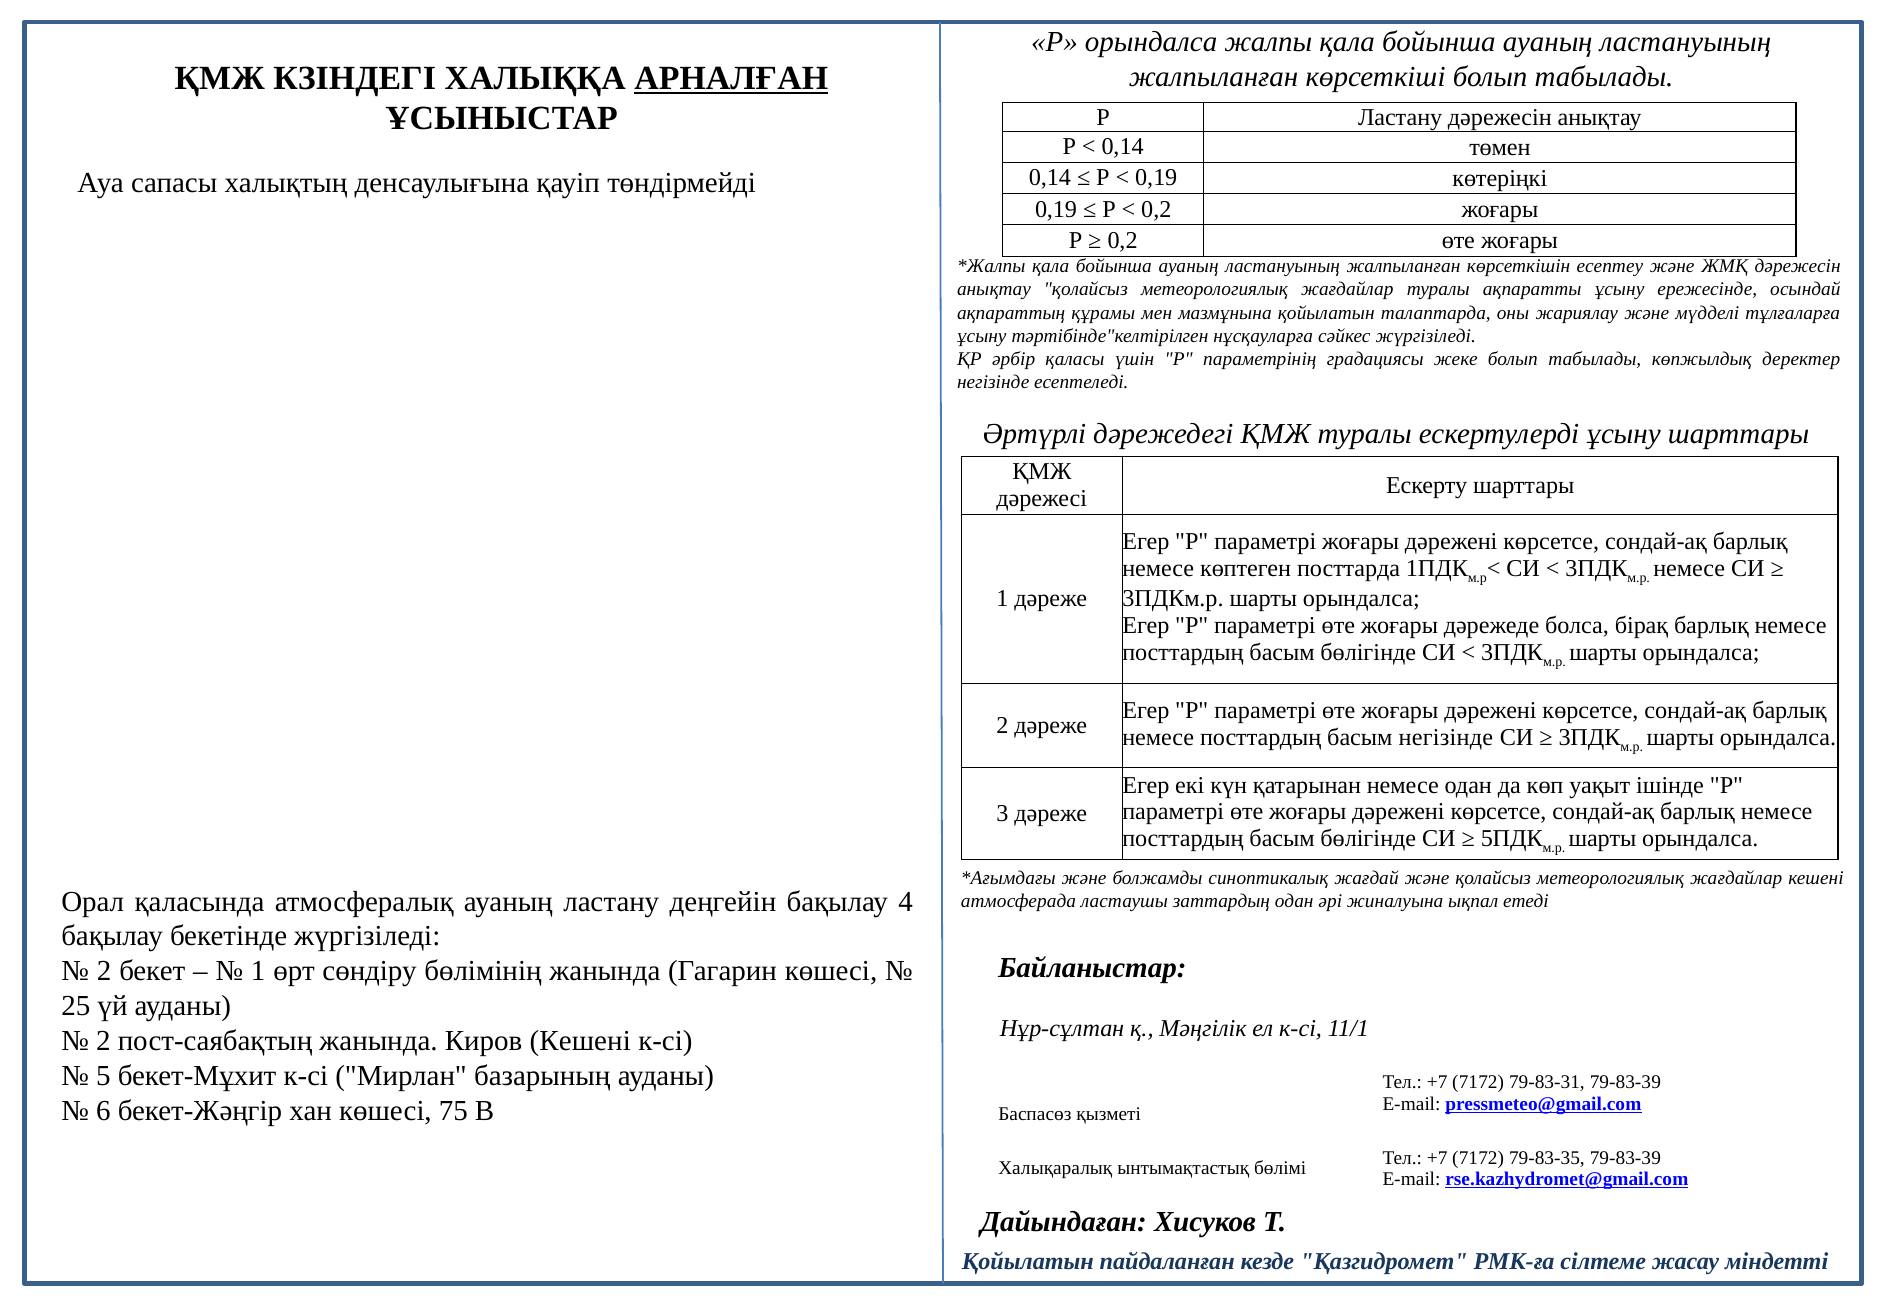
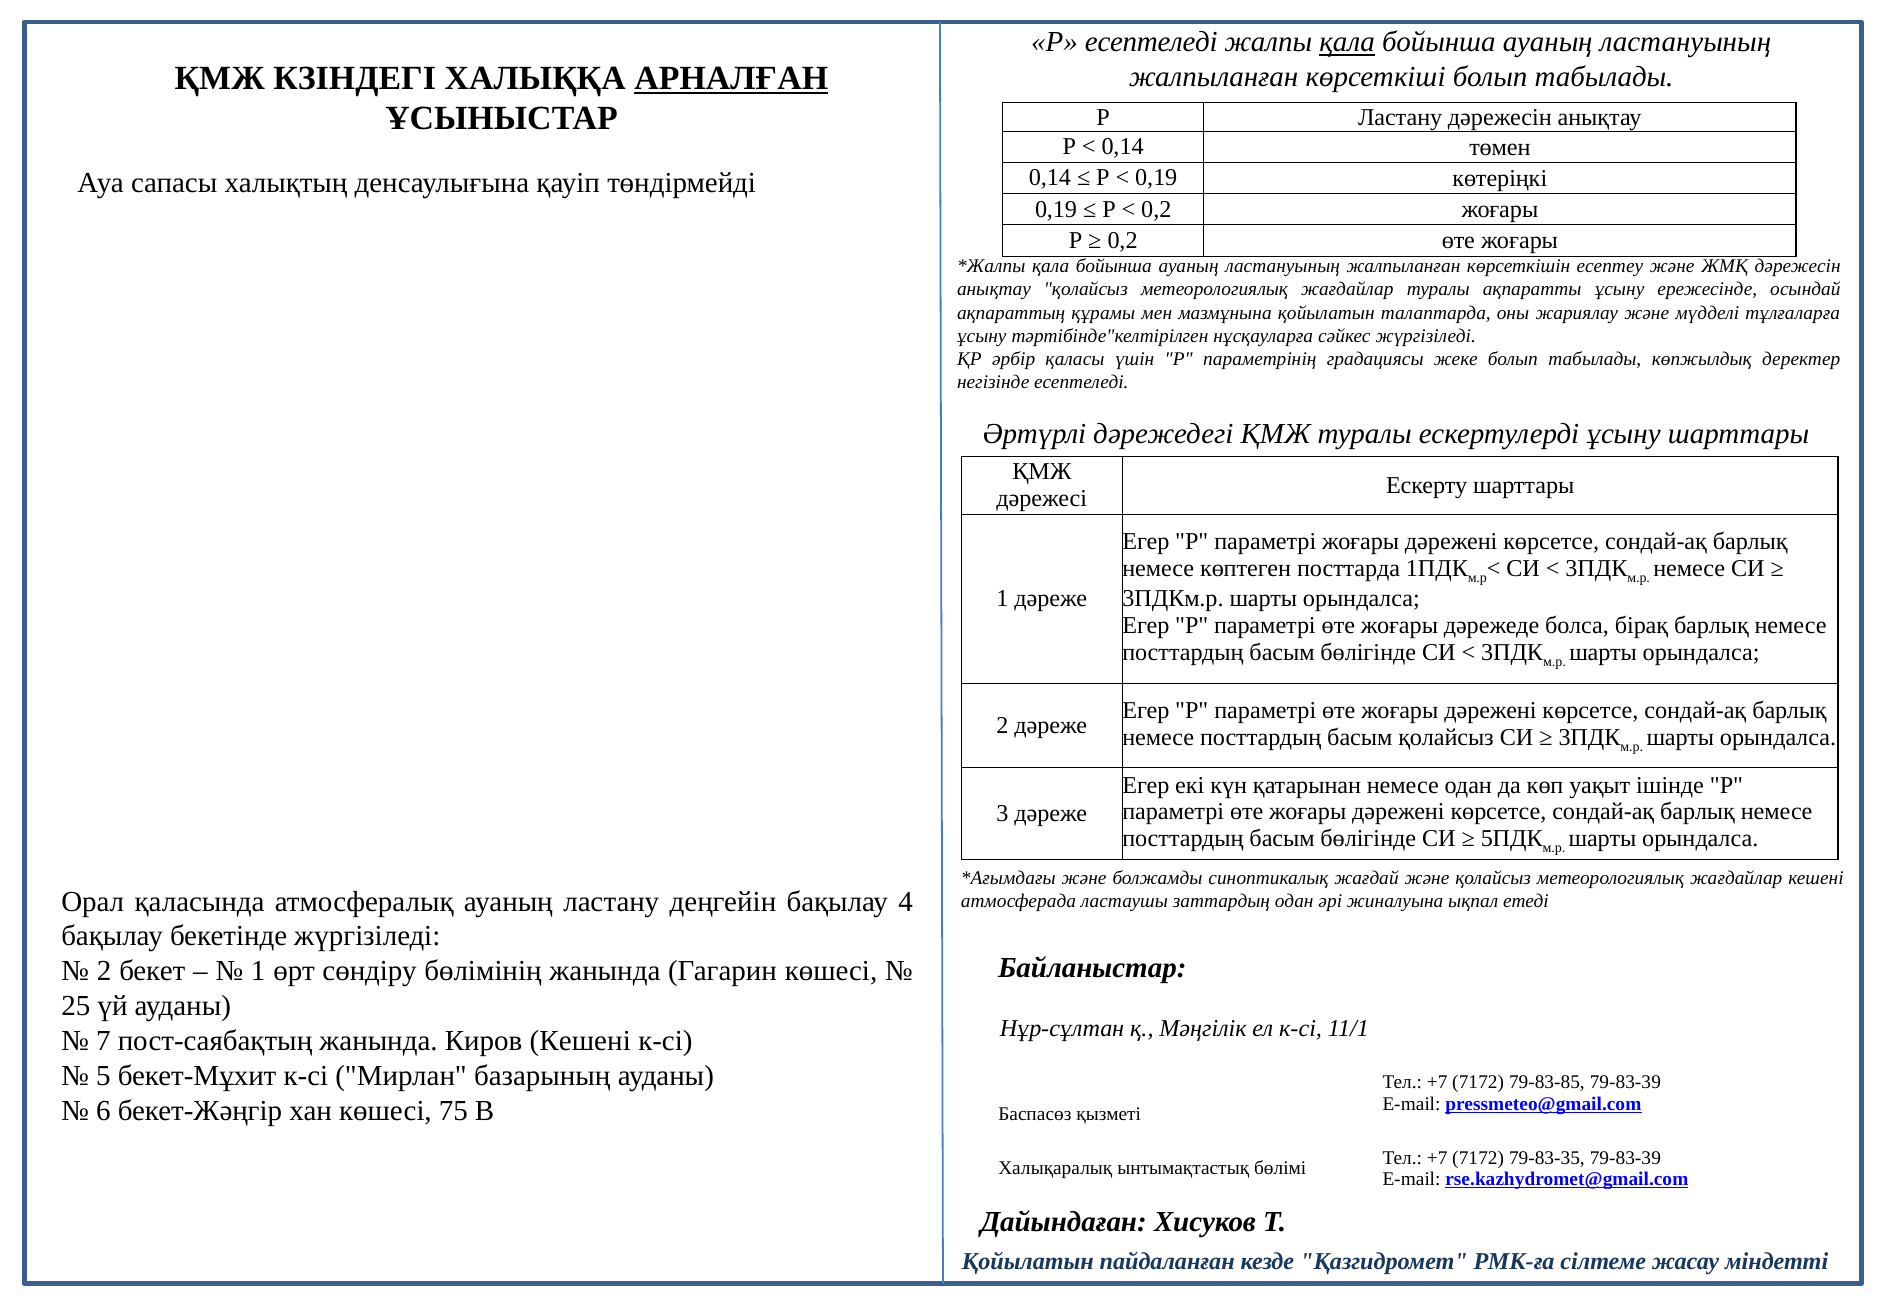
Р орындалса: орындалса -> есептеледі
қала at (1347, 42) underline: none -> present
басым негізінде: негізінде -> қолайсыз
2 at (103, 1041): 2 -> 7
79-83-31: 79-83-31 -> 79-83-85
